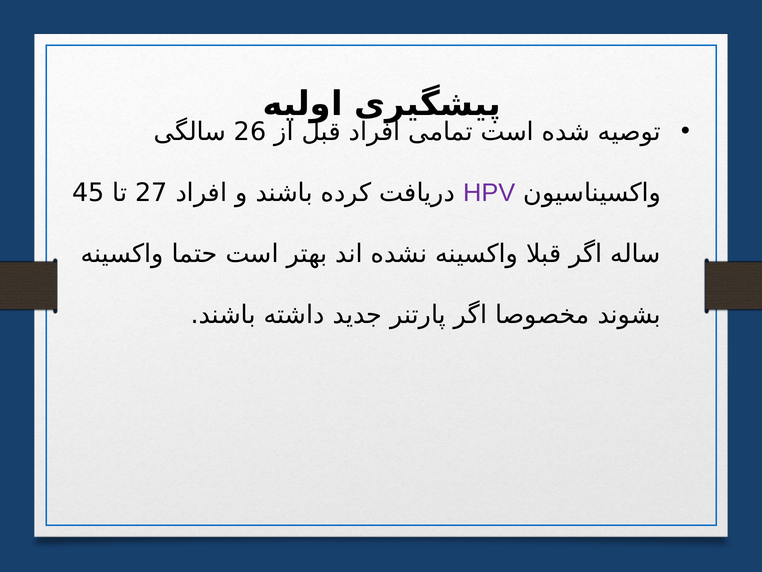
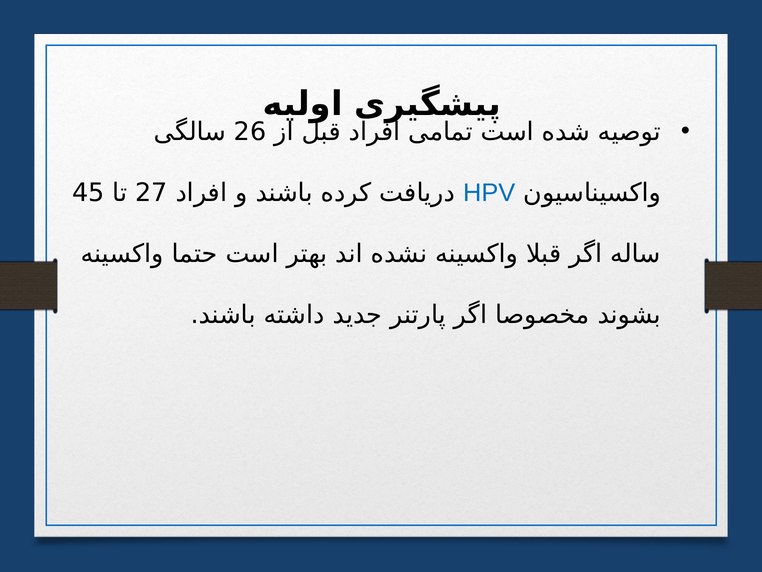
HPV colour: purple -> blue
